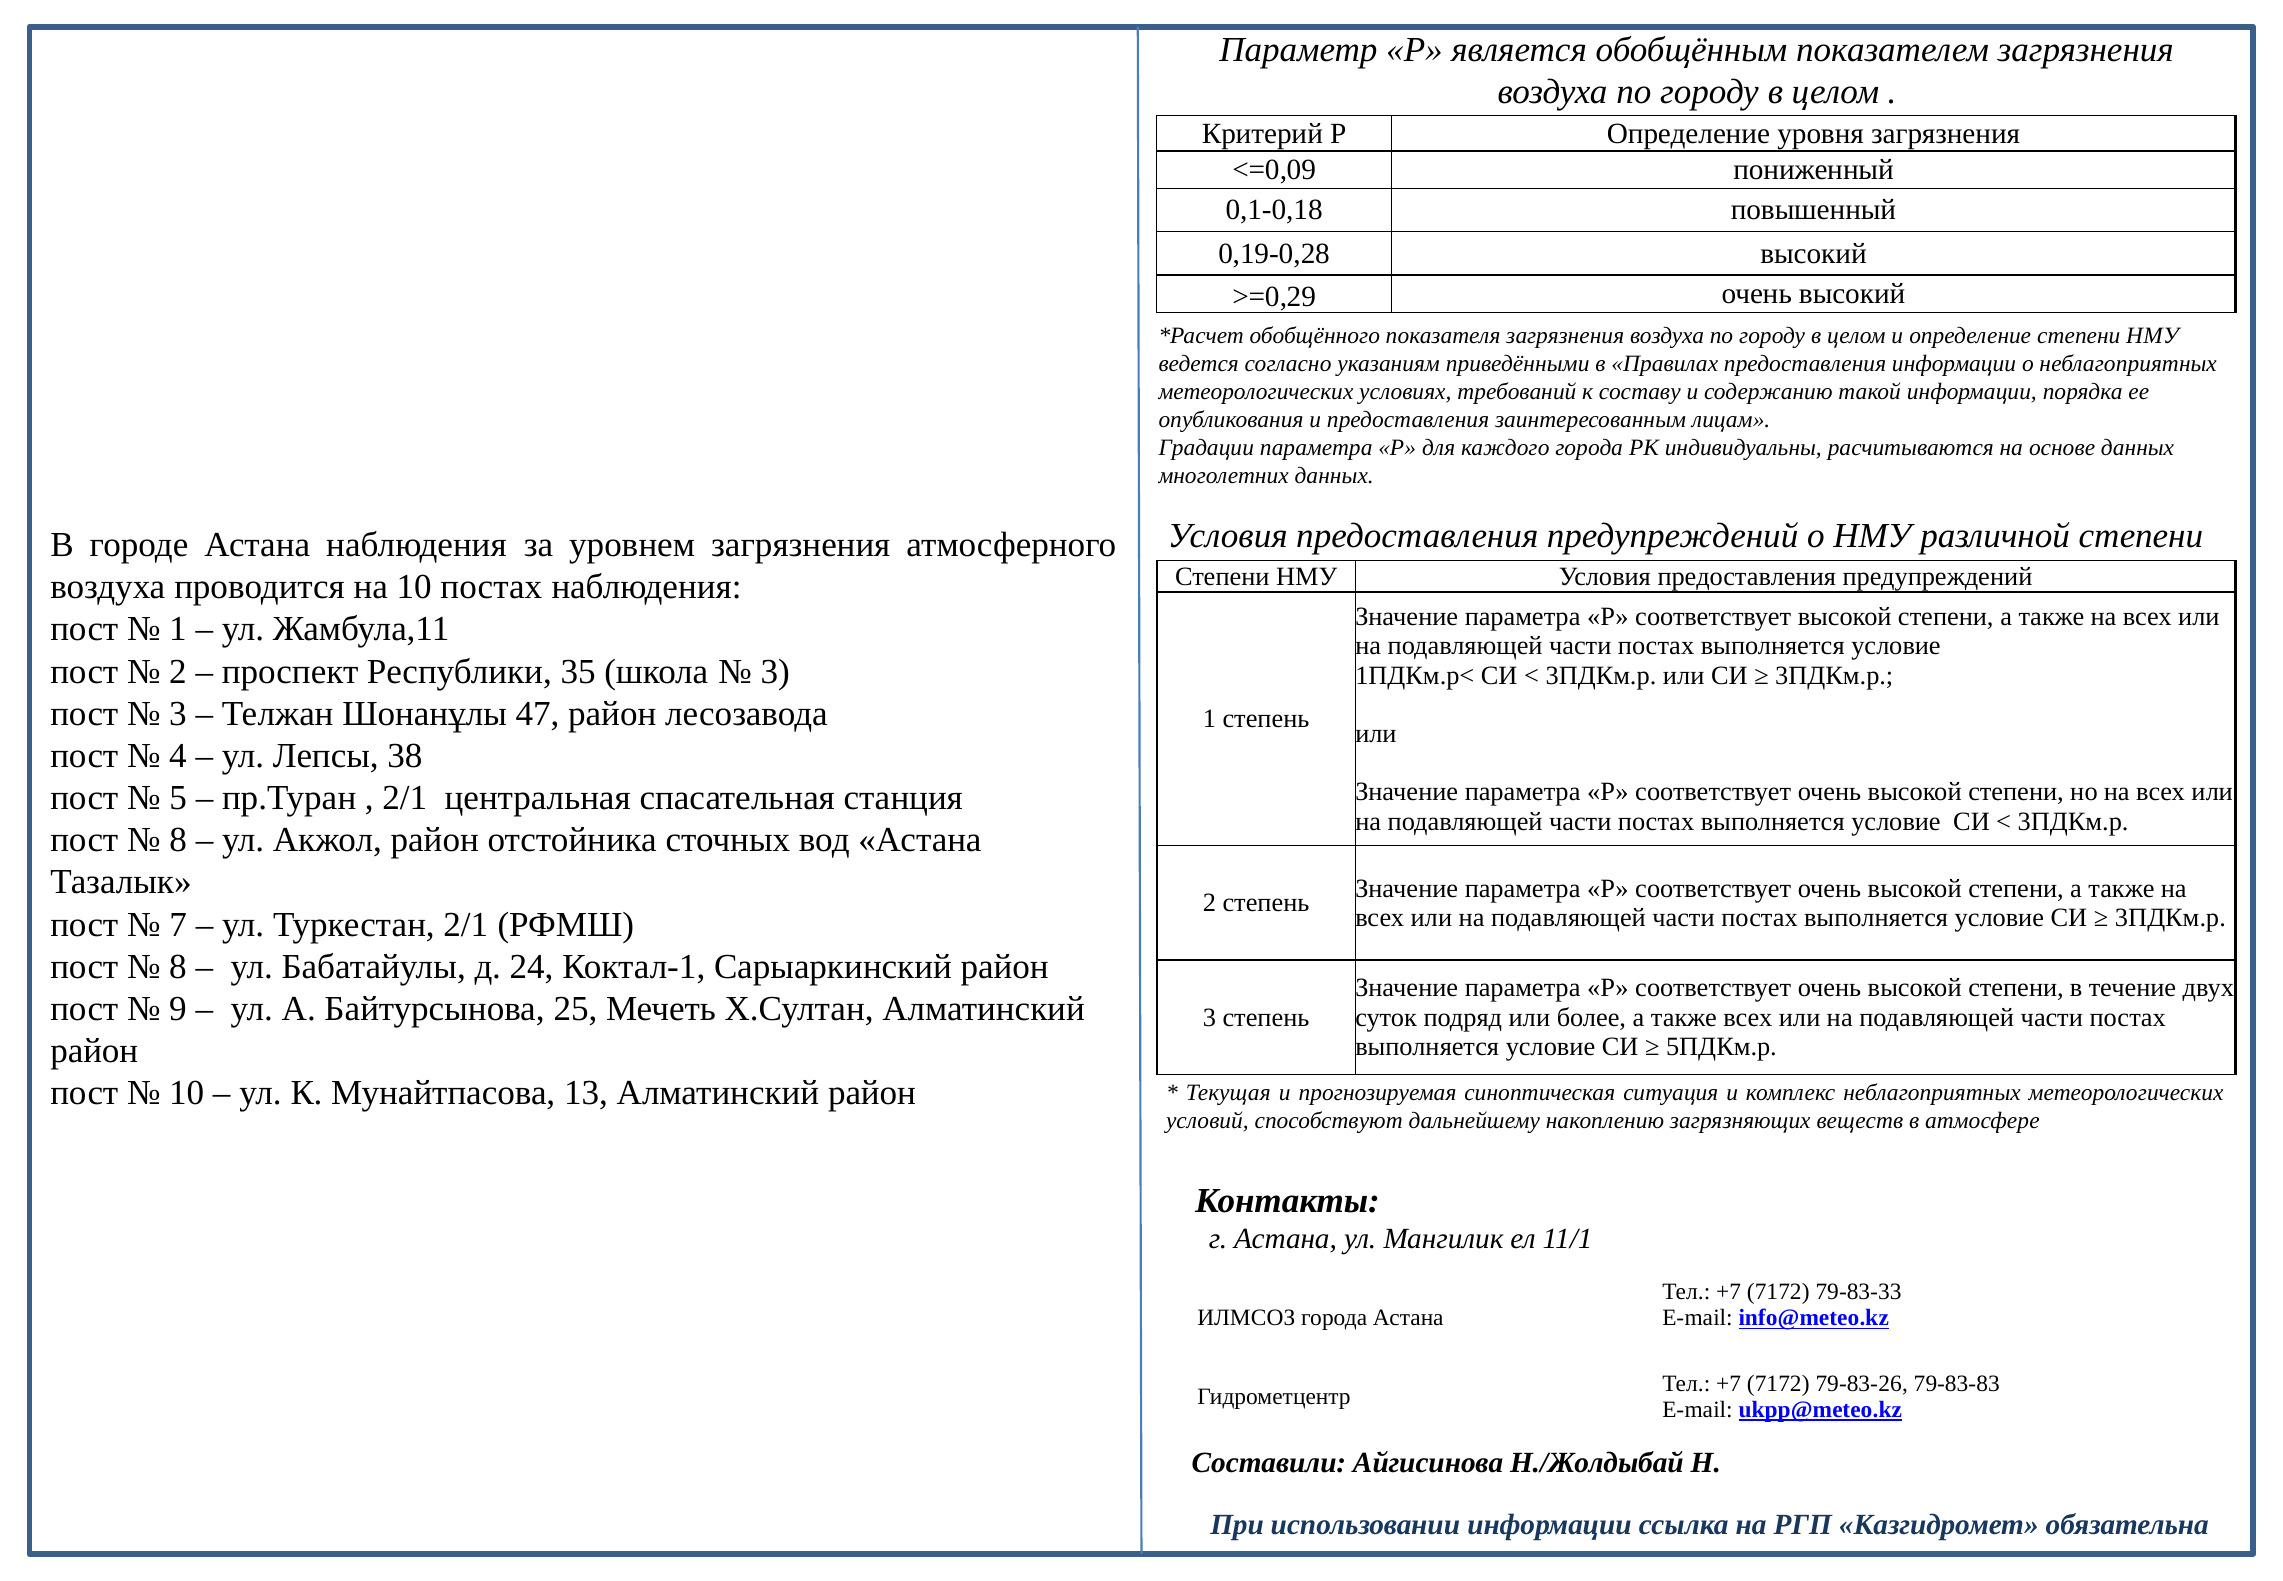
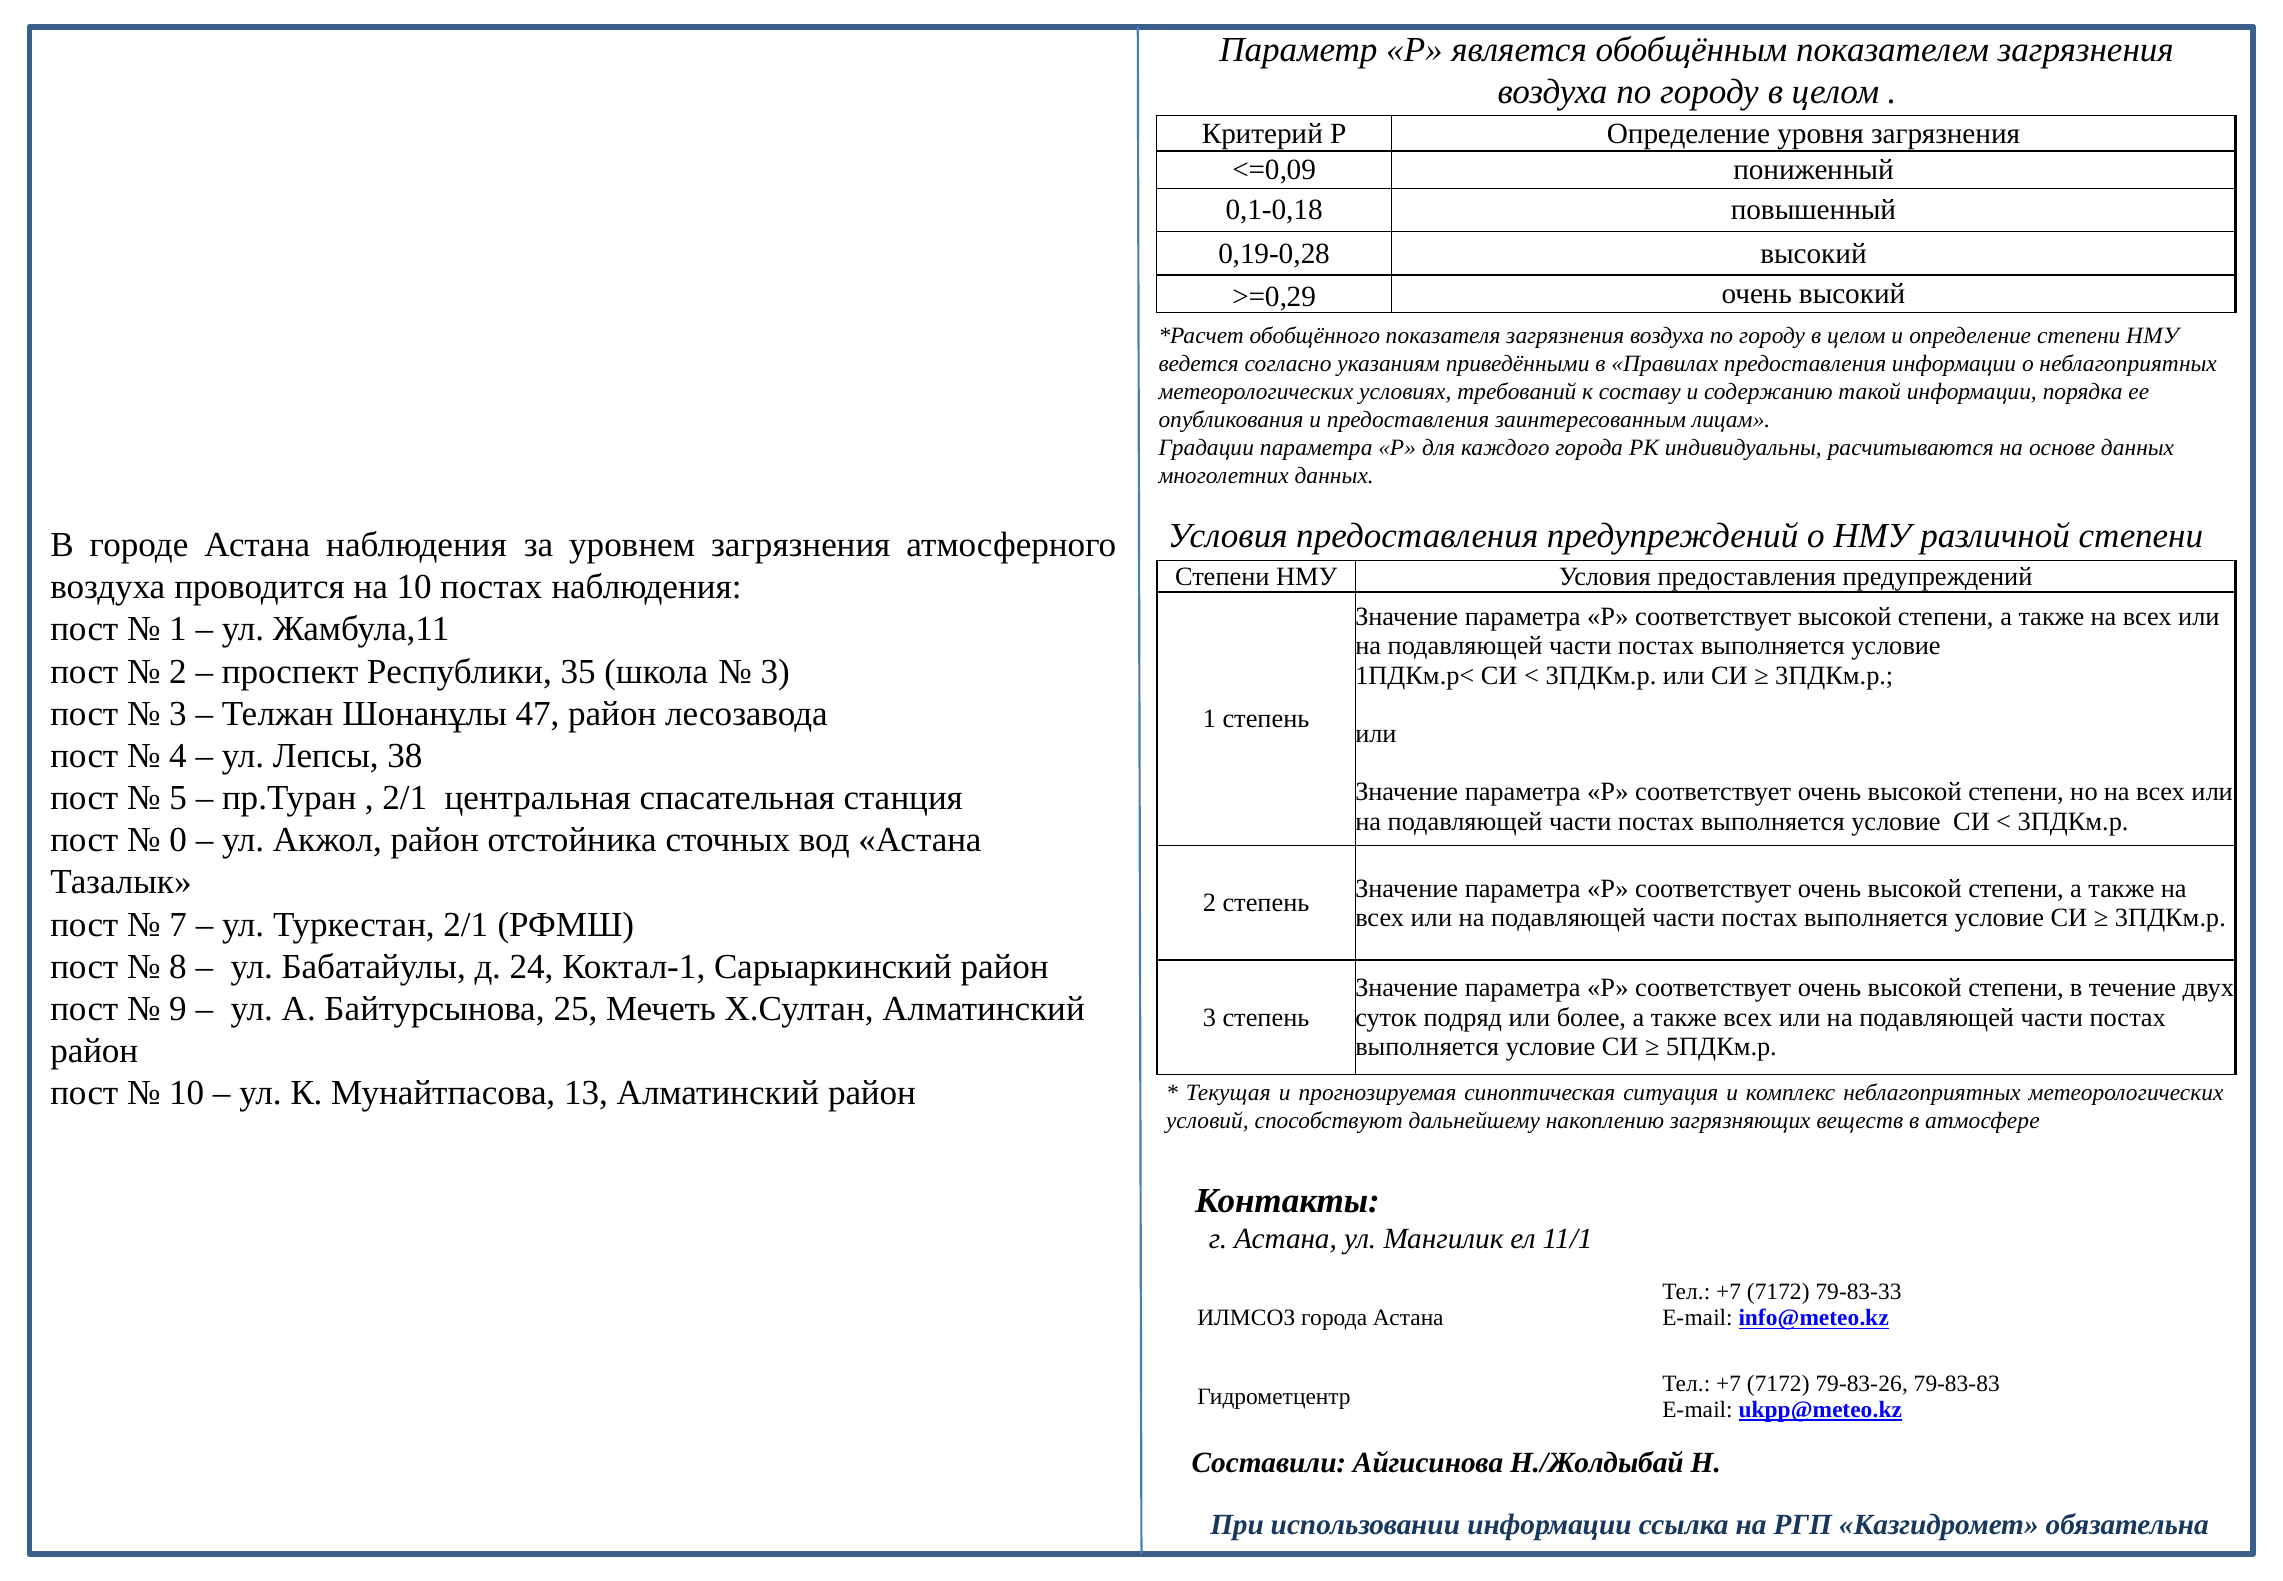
8 at (178, 840): 8 -> 0
